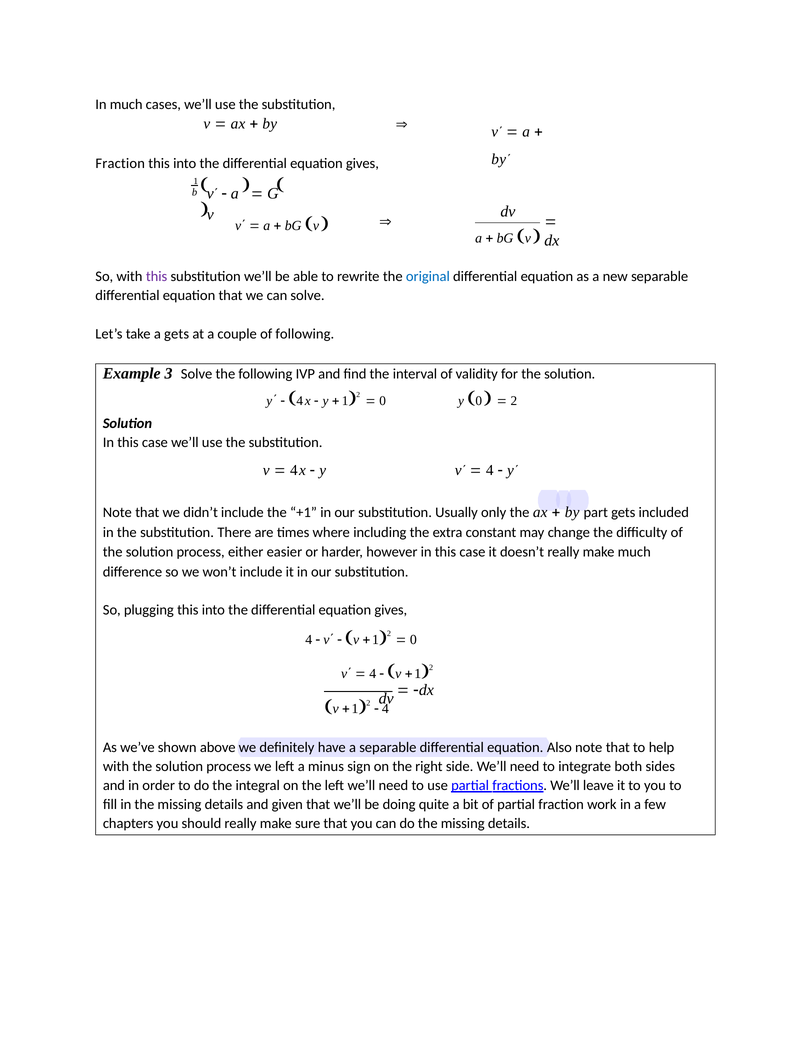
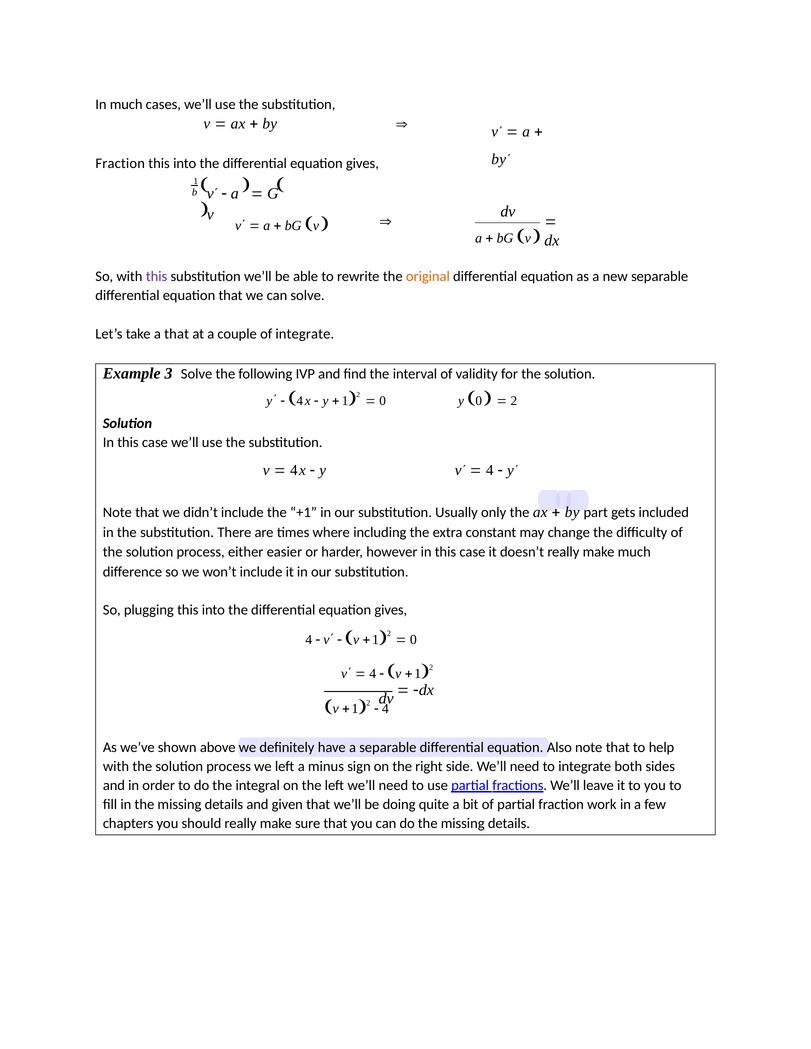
original colour: blue -> orange
a gets: gets -> that
of following: following -> integrate
